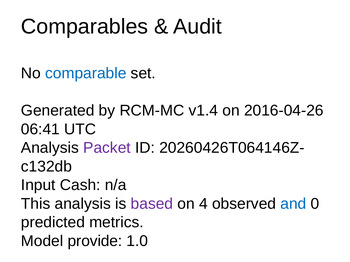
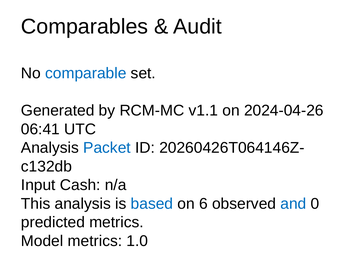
v1.4: v1.4 -> v1.1
2016-04-26: 2016-04-26 -> 2024-04-26
Packet colour: purple -> blue
based colour: purple -> blue
4: 4 -> 6
Model provide: provide -> metrics
